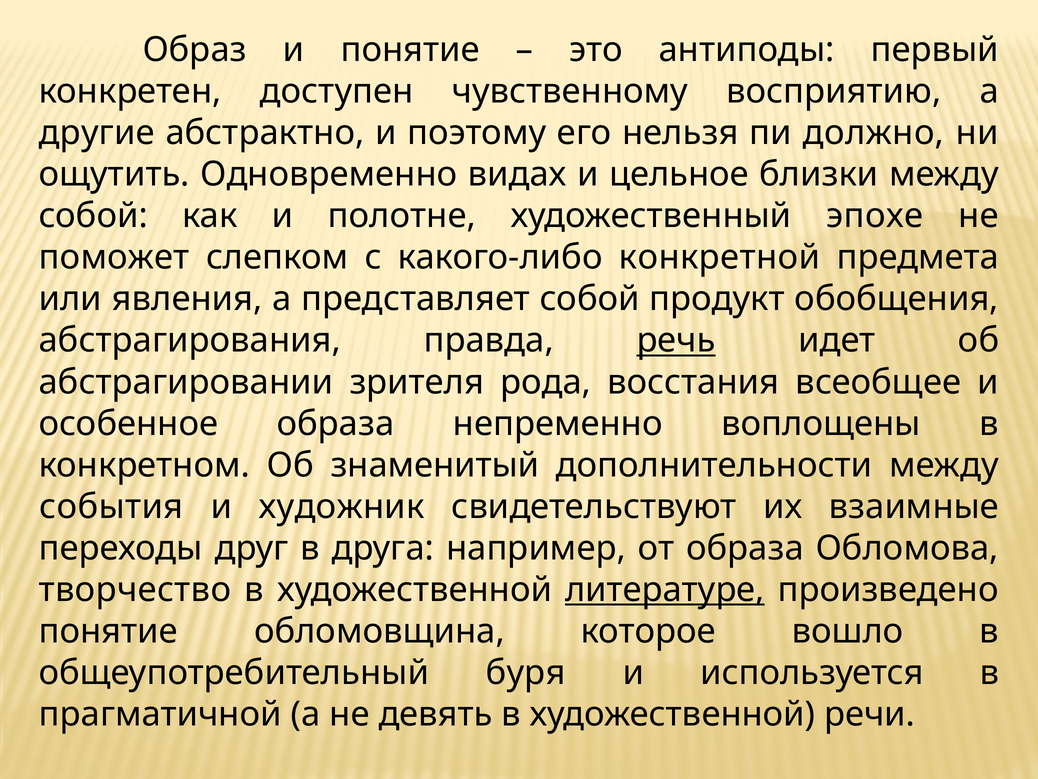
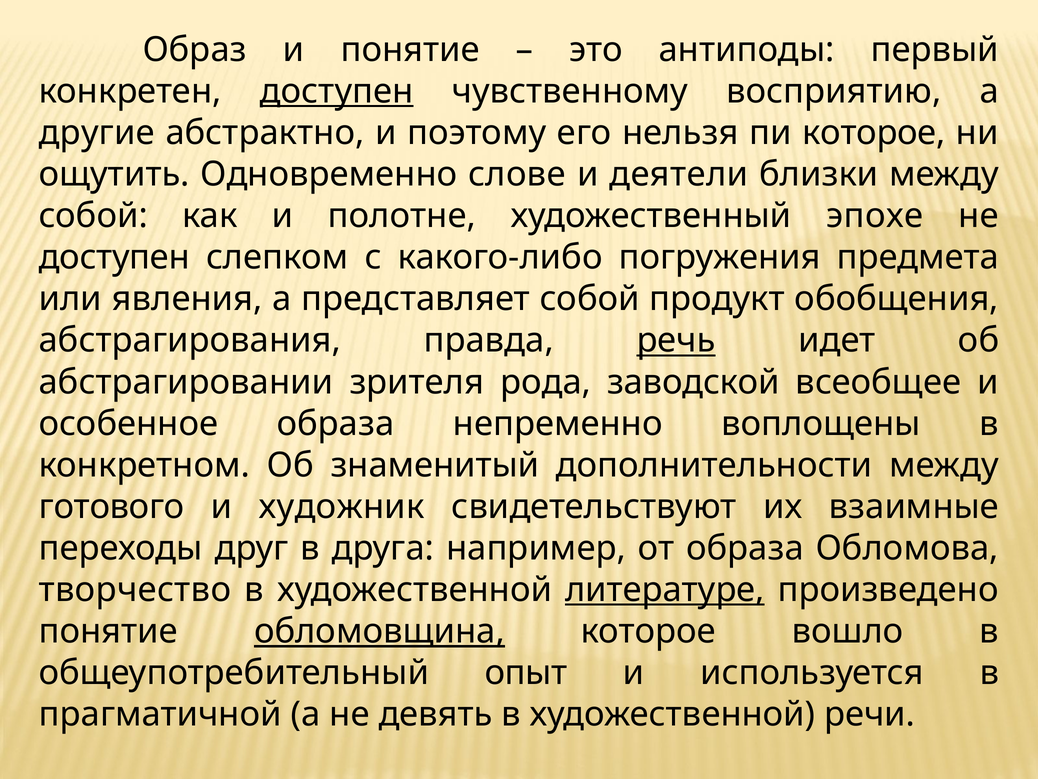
доступен at (337, 91) underline: none -> present
пи должно: должно -> которое
видах: видах -> слове
цельное: цельное -> деятели
поможет at (114, 257): поможет -> доступен
конкретной: конкретной -> погружения
восстания: восстания -> заводской
события: события -> готового
обломовщина underline: none -> present
буря: буря -> опыт
